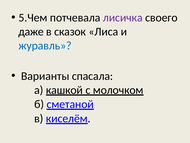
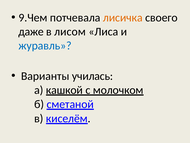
5.Чем: 5.Чем -> 9.Чем
лисичка colour: purple -> orange
сказок: сказок -> лисом
спасала: спасала -> училась
